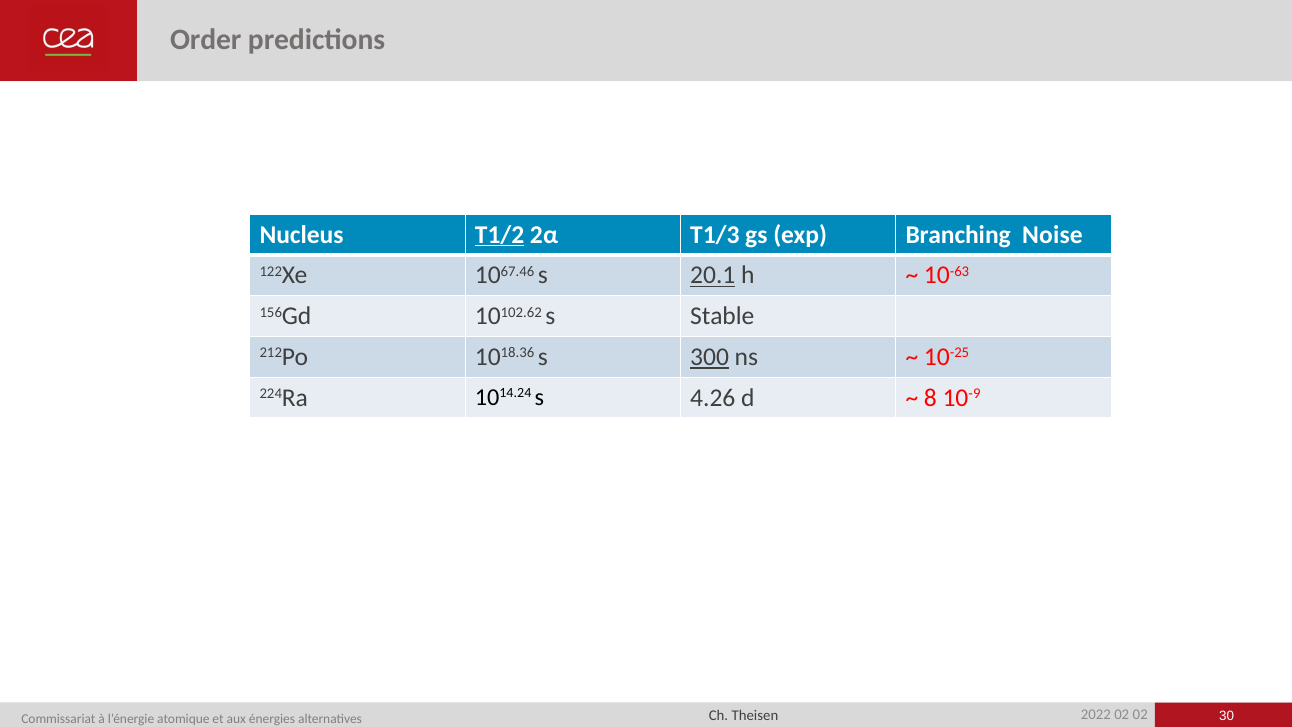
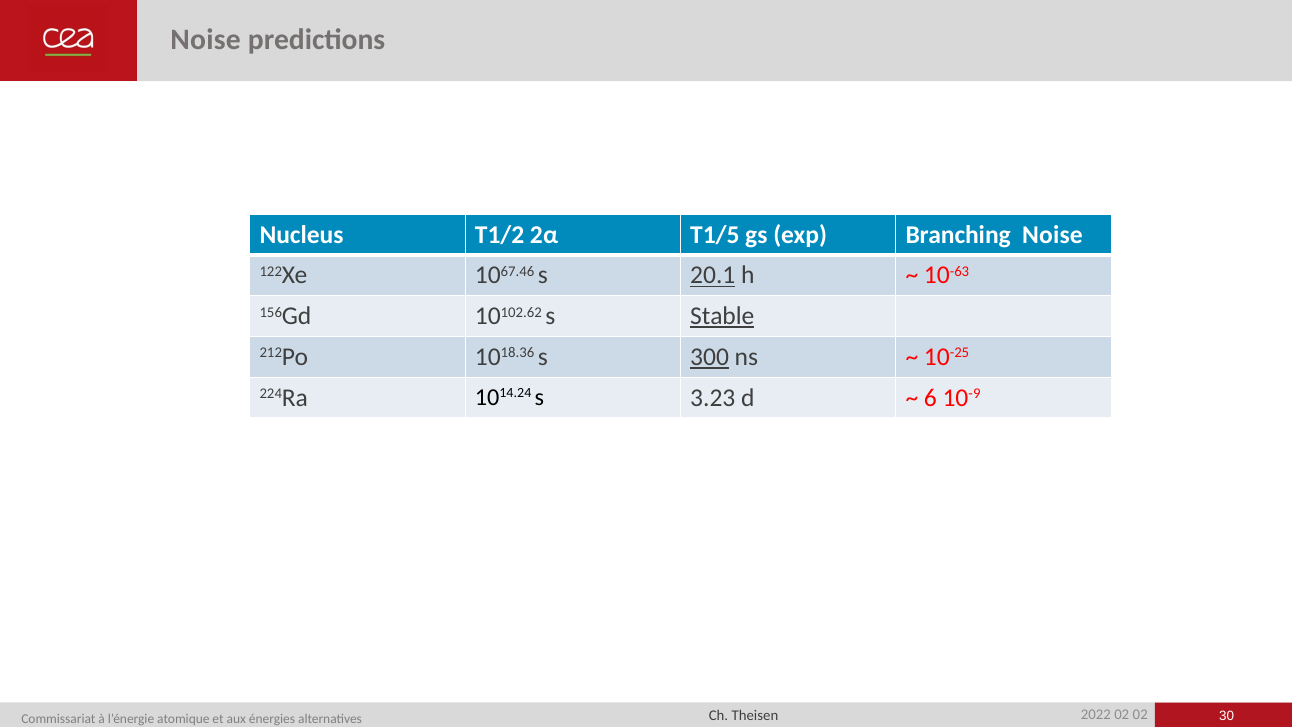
Order at (206, 40): Order -> Noise
T1/2 underline: present -> none
T1/3: T1/3 -> T1/5
Stable underline: none -> present
4.26: 4.26 -> 3.23
8: 8 -> 6
